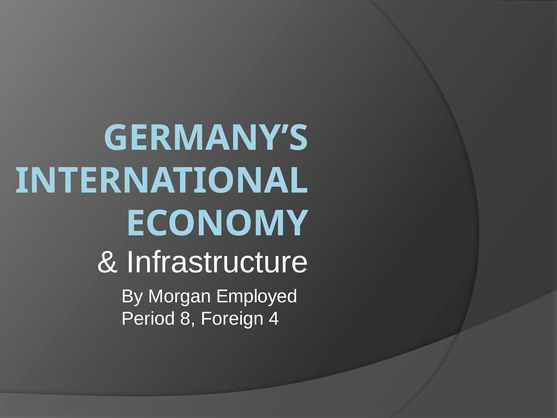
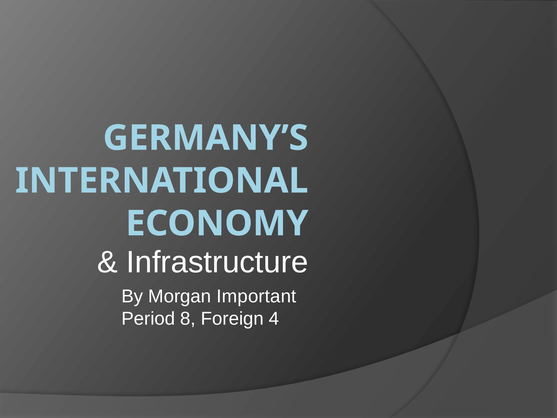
Employed: Employed -> Important
